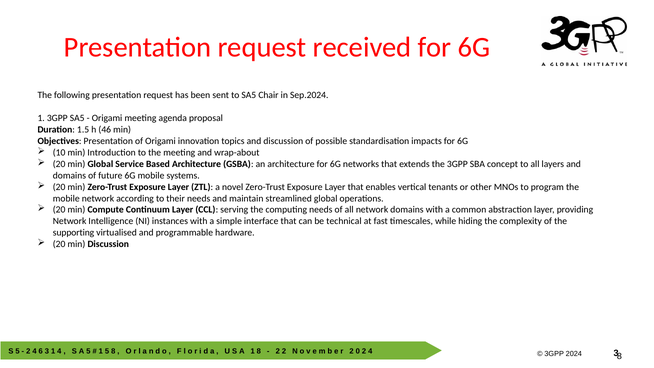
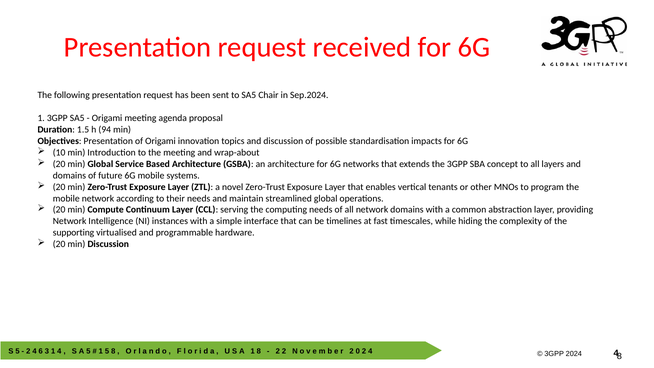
46: 46 -> 94
technical: technical -> timelines
3 at (616, 353): 3 -> 4
